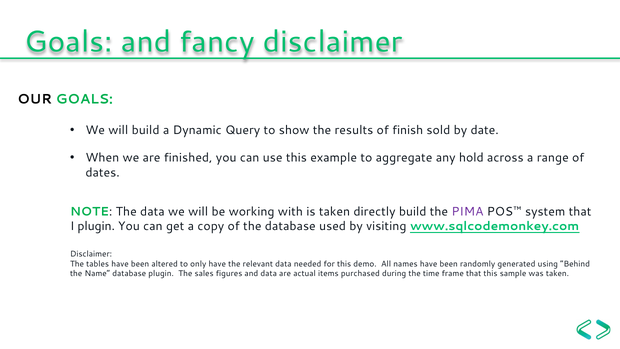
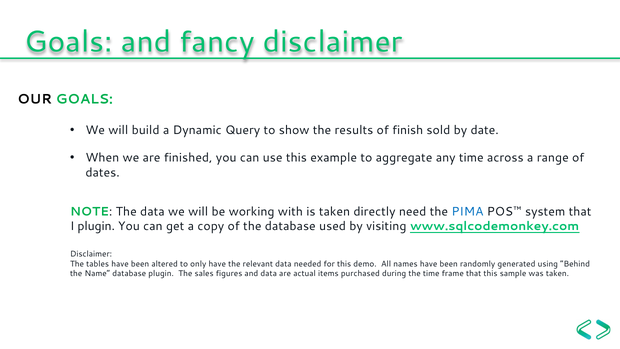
any hold: hold -> time
directly build: build -> need
PIMA colour: purple -> blue
